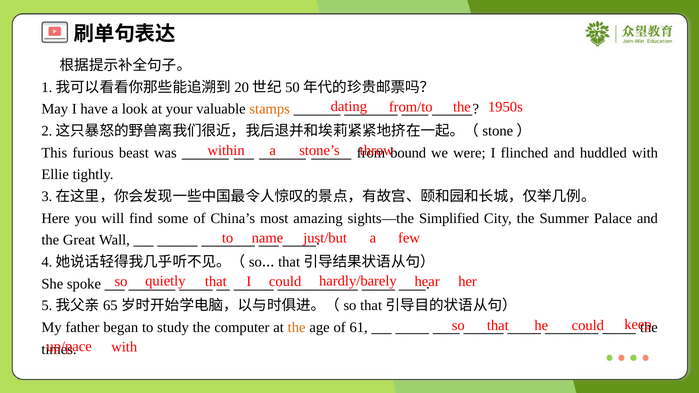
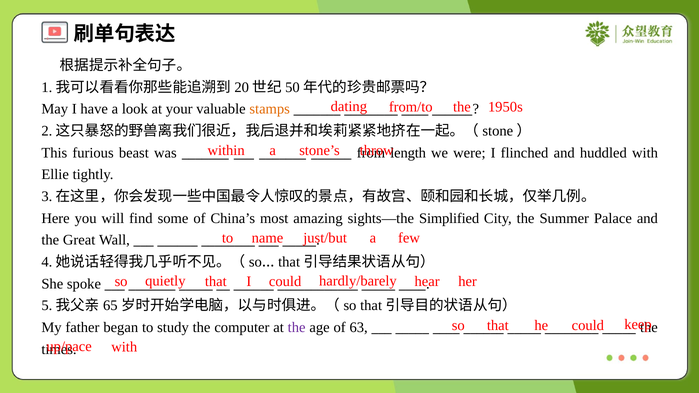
bound: bound -> length
the at (297, 328) colour: orange -> purple
61: 61 -> 63
